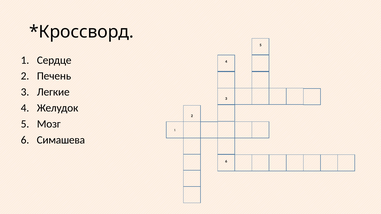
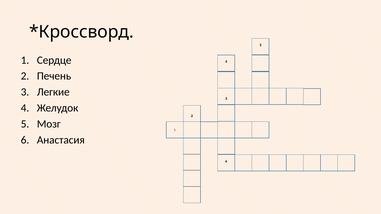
Симашева: Симашева -> Анастасия
